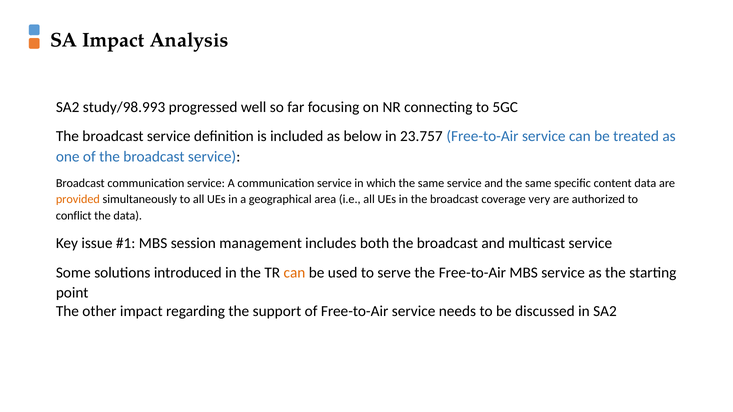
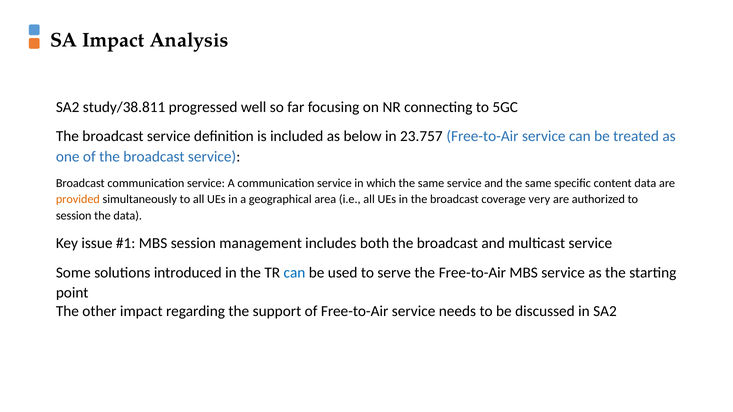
study/98.993: study/98.993 -> study/38.811
conflict at (74, 216): conflict -> session
can at (294, 273) colour: orange -> blue
